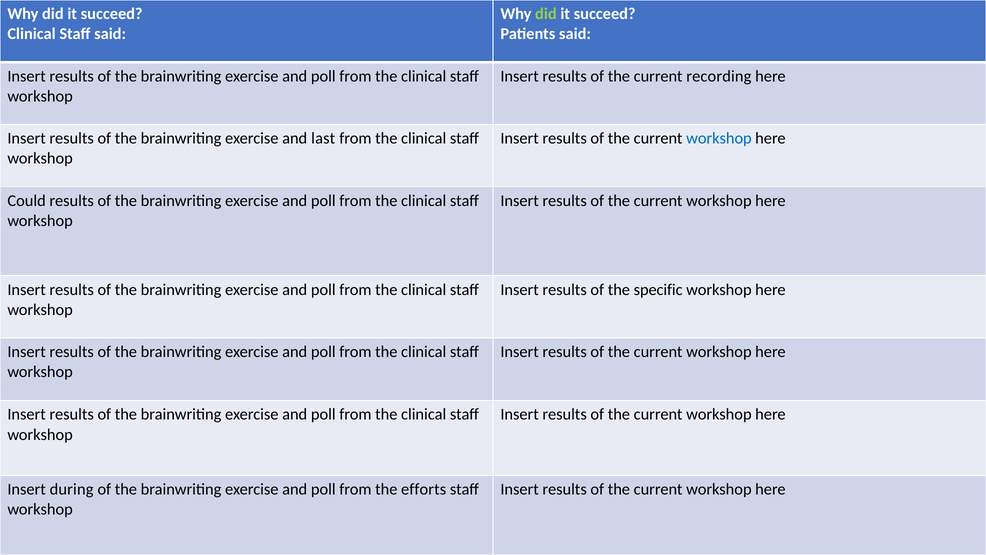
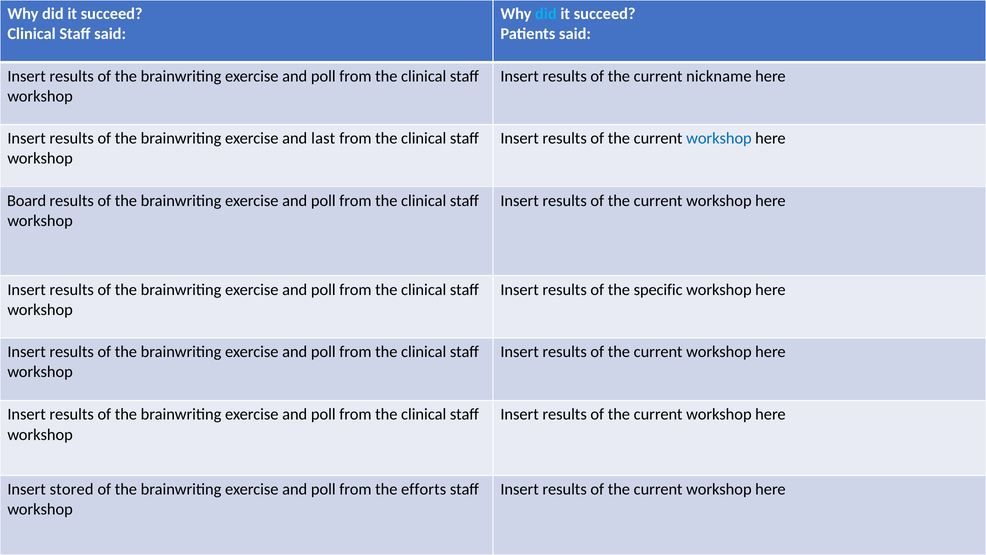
did at (546, 14) colour: light green -> light blue
recording: recording -> nickname
Could: Could -> Board
during: during -> stored
